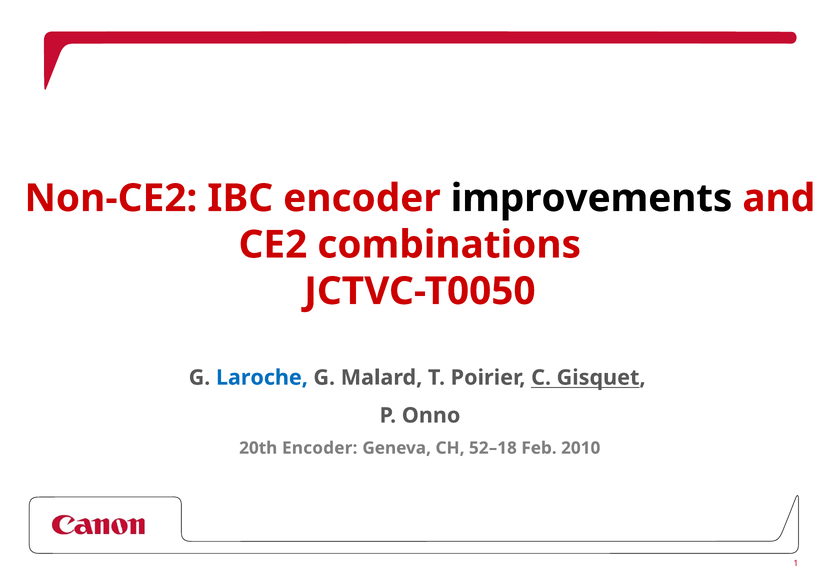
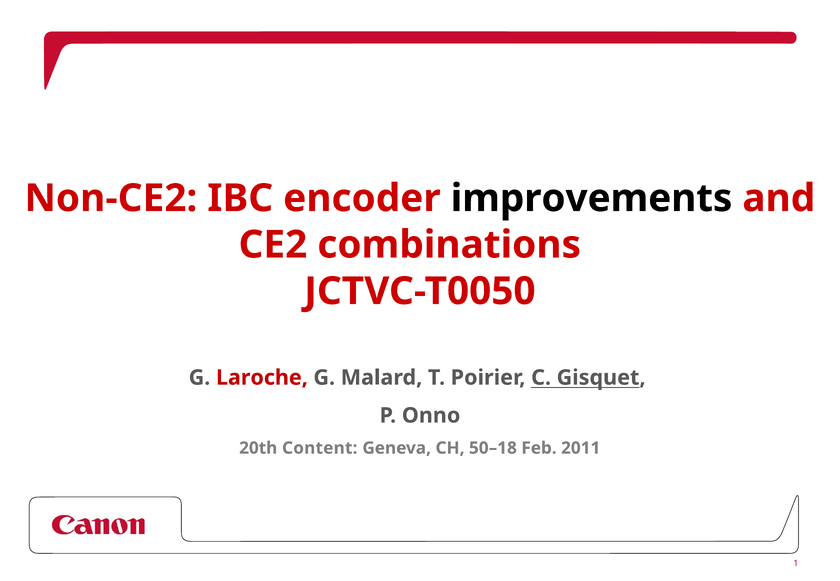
Laroche colour: blue -> red
20th Encoder: Encoder -> Content
52–18: 52–18 -> 50–18
2010: 2010 -> 2011
